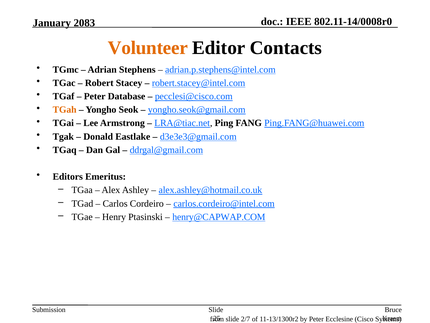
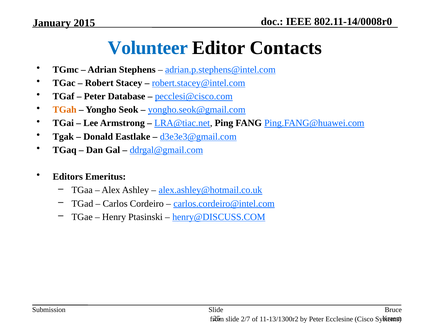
2083: 2083 -> 2015
Volunteer colour: orange -> blue
henry@CAPWAP.COM: henry@CAPWAP.COM -> henry@DISCUSS.COM
